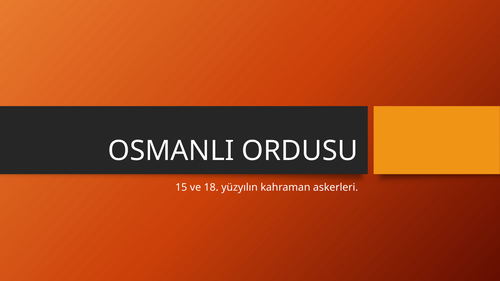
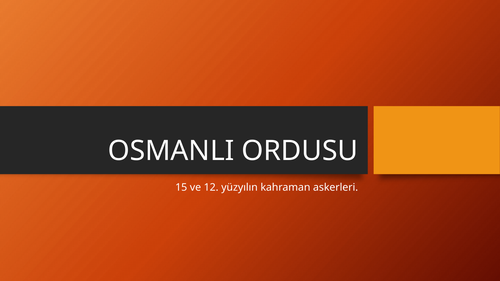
18: 18 -> 12
